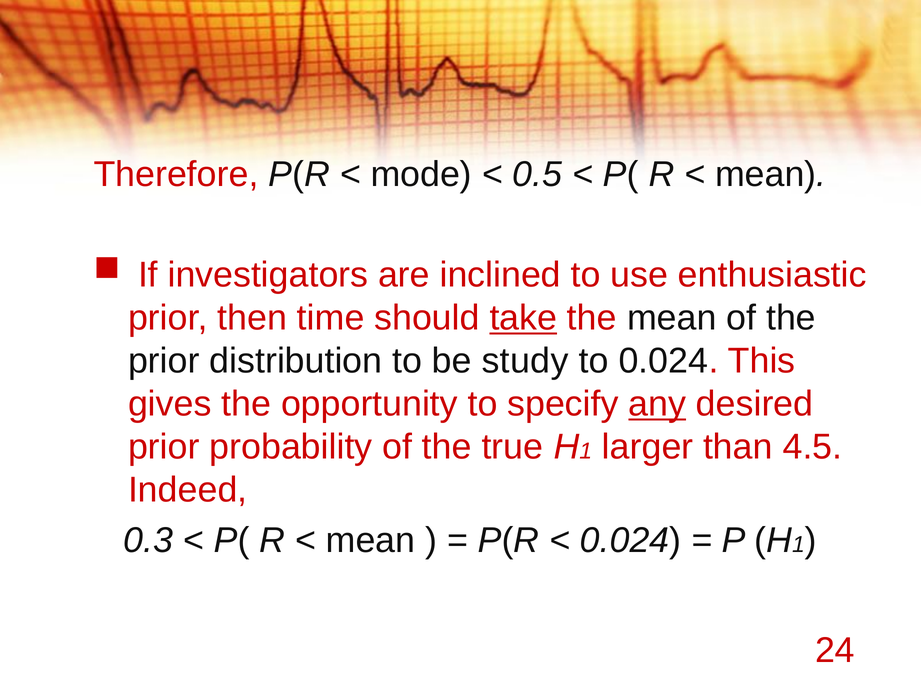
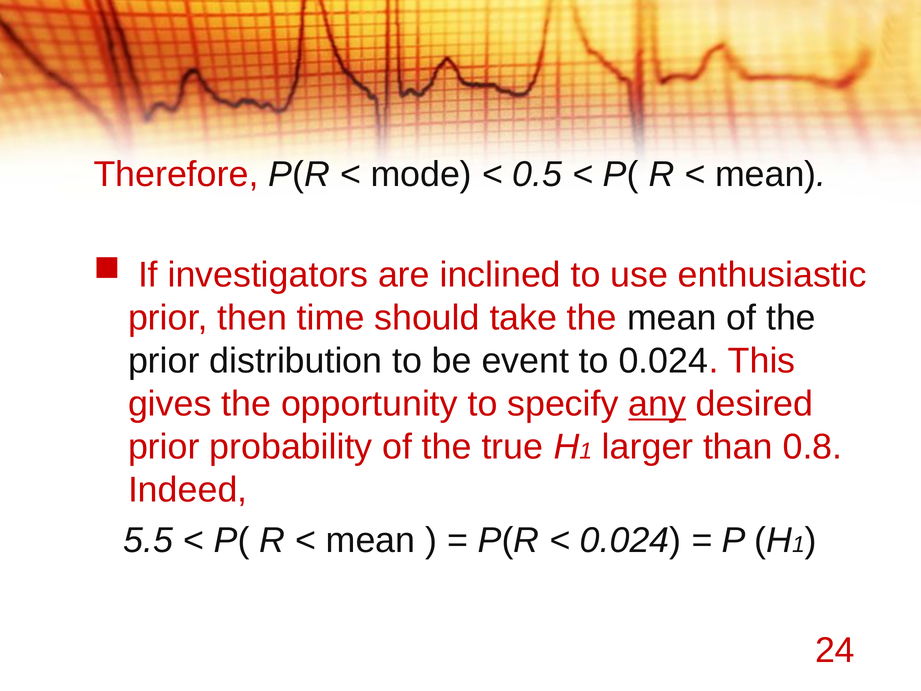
take underline: present -> none
study: study -> event
4.5: 4.5 -> 0.8
0.3: 0.3 -> 5.5
